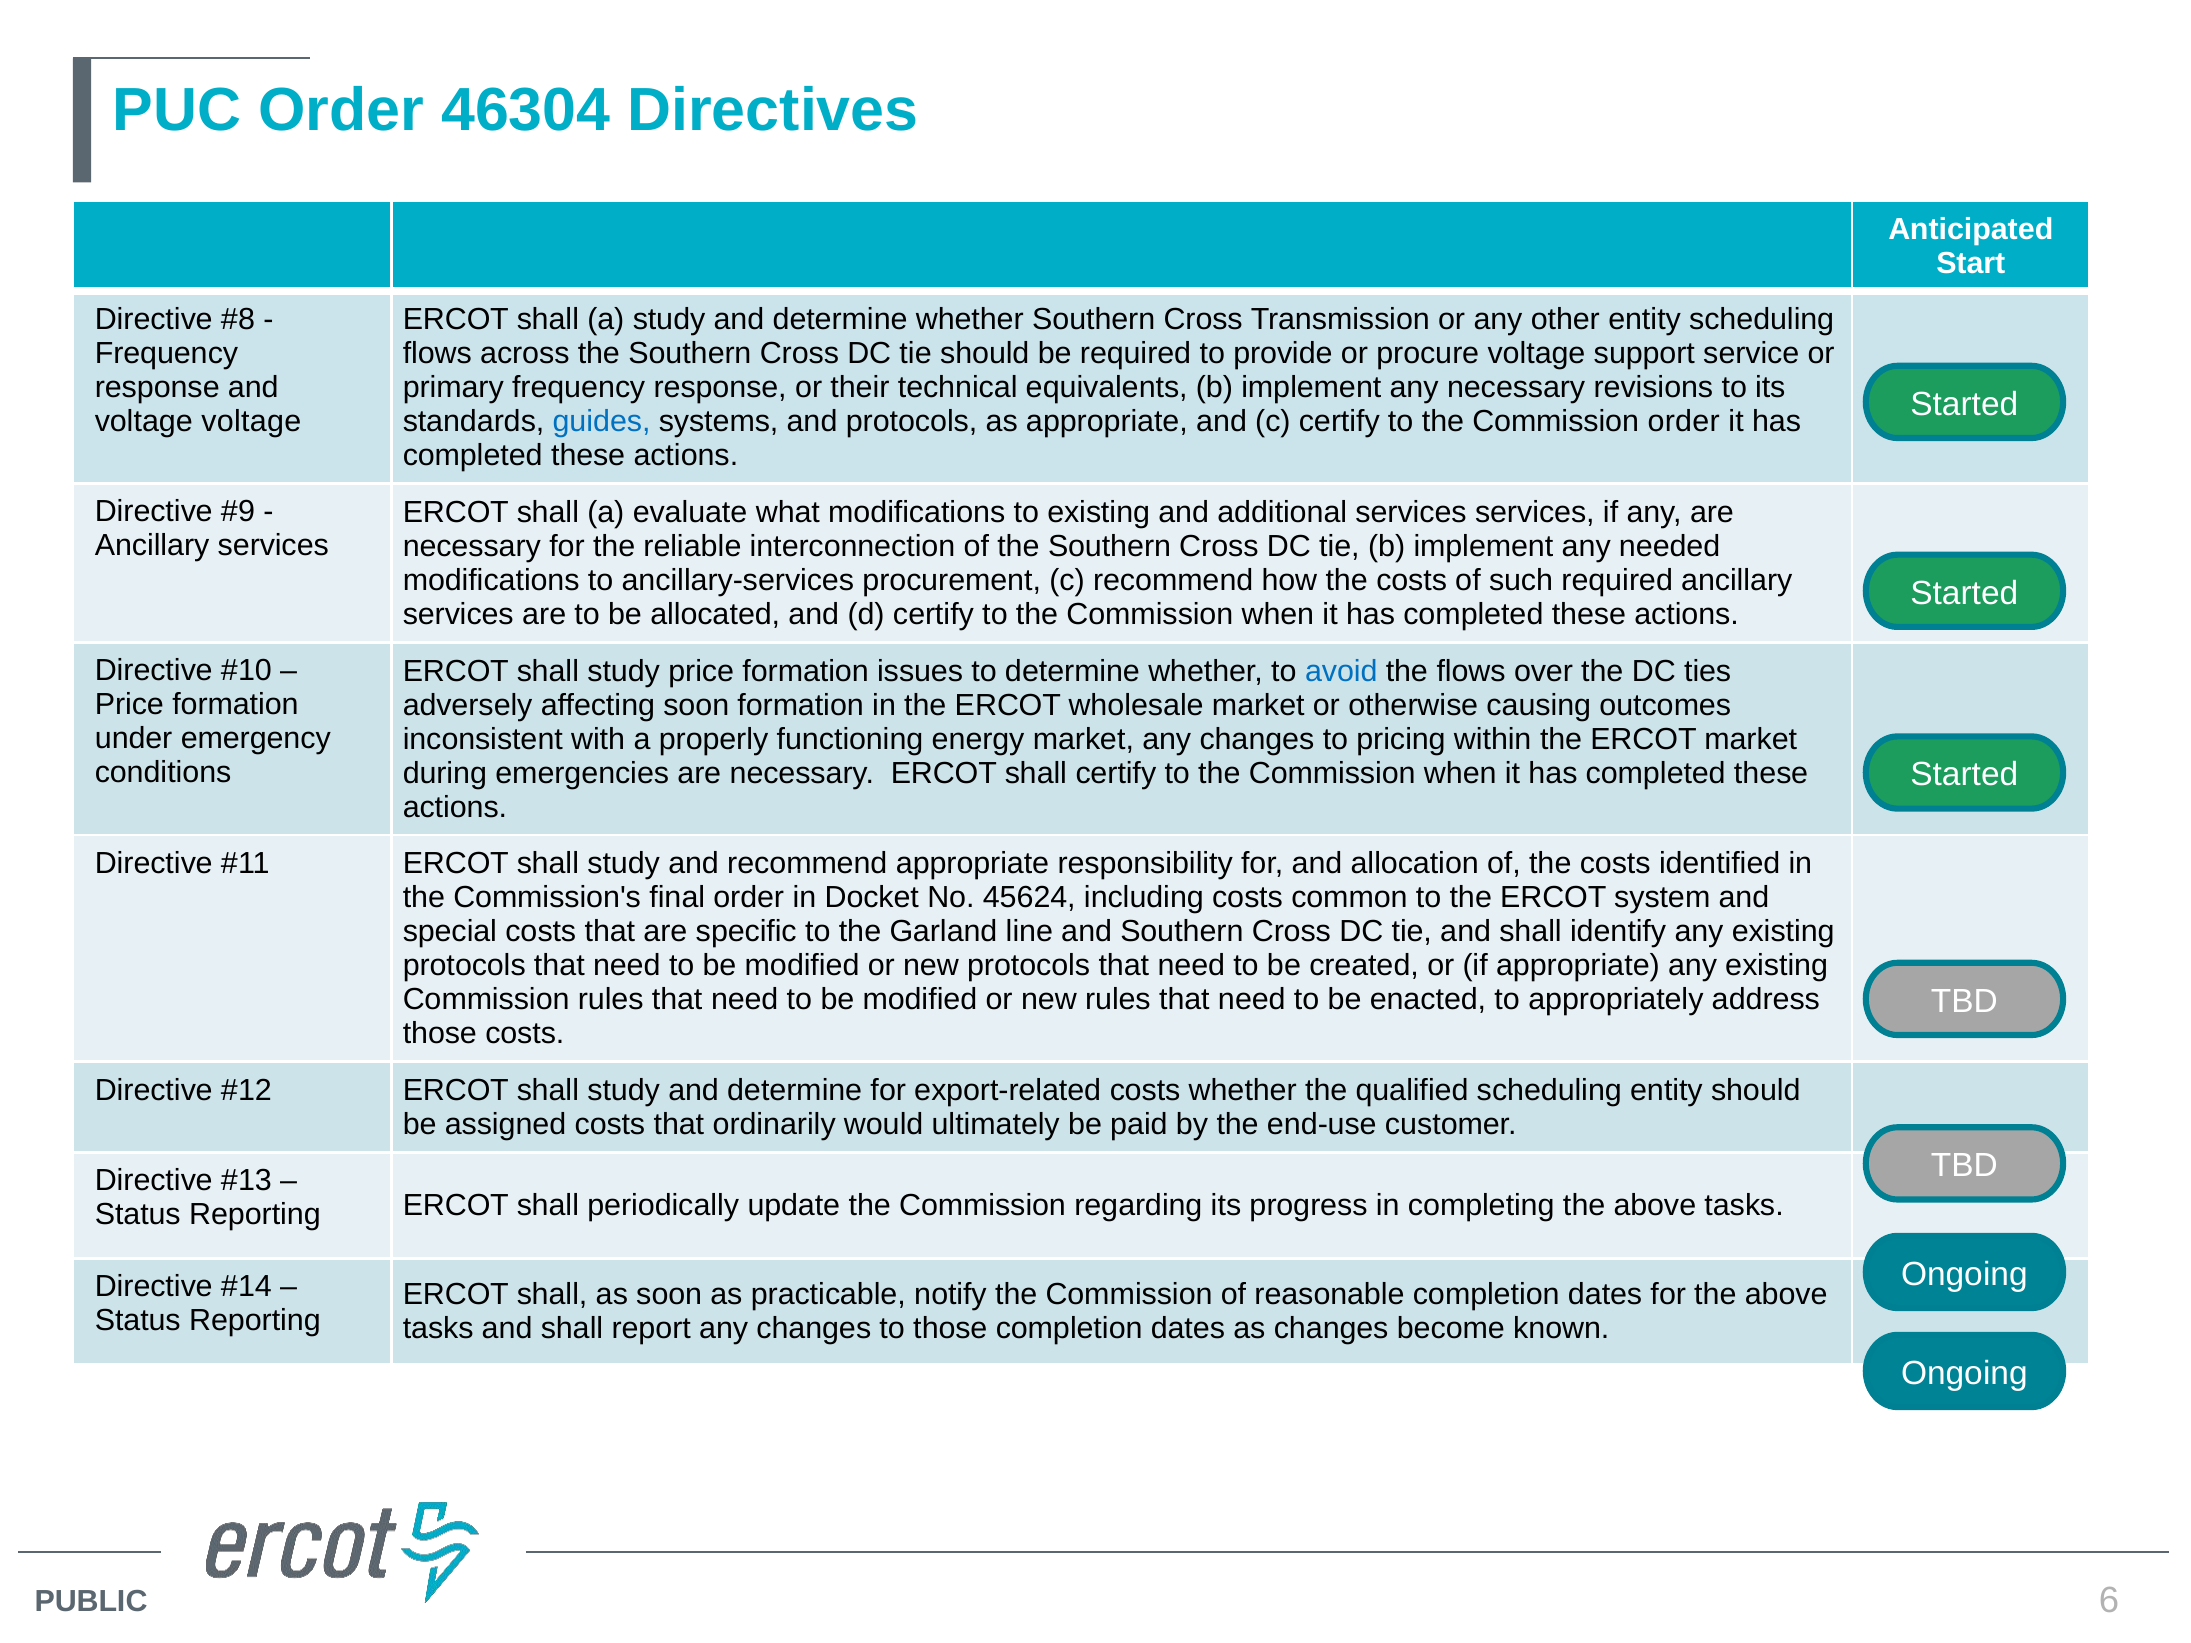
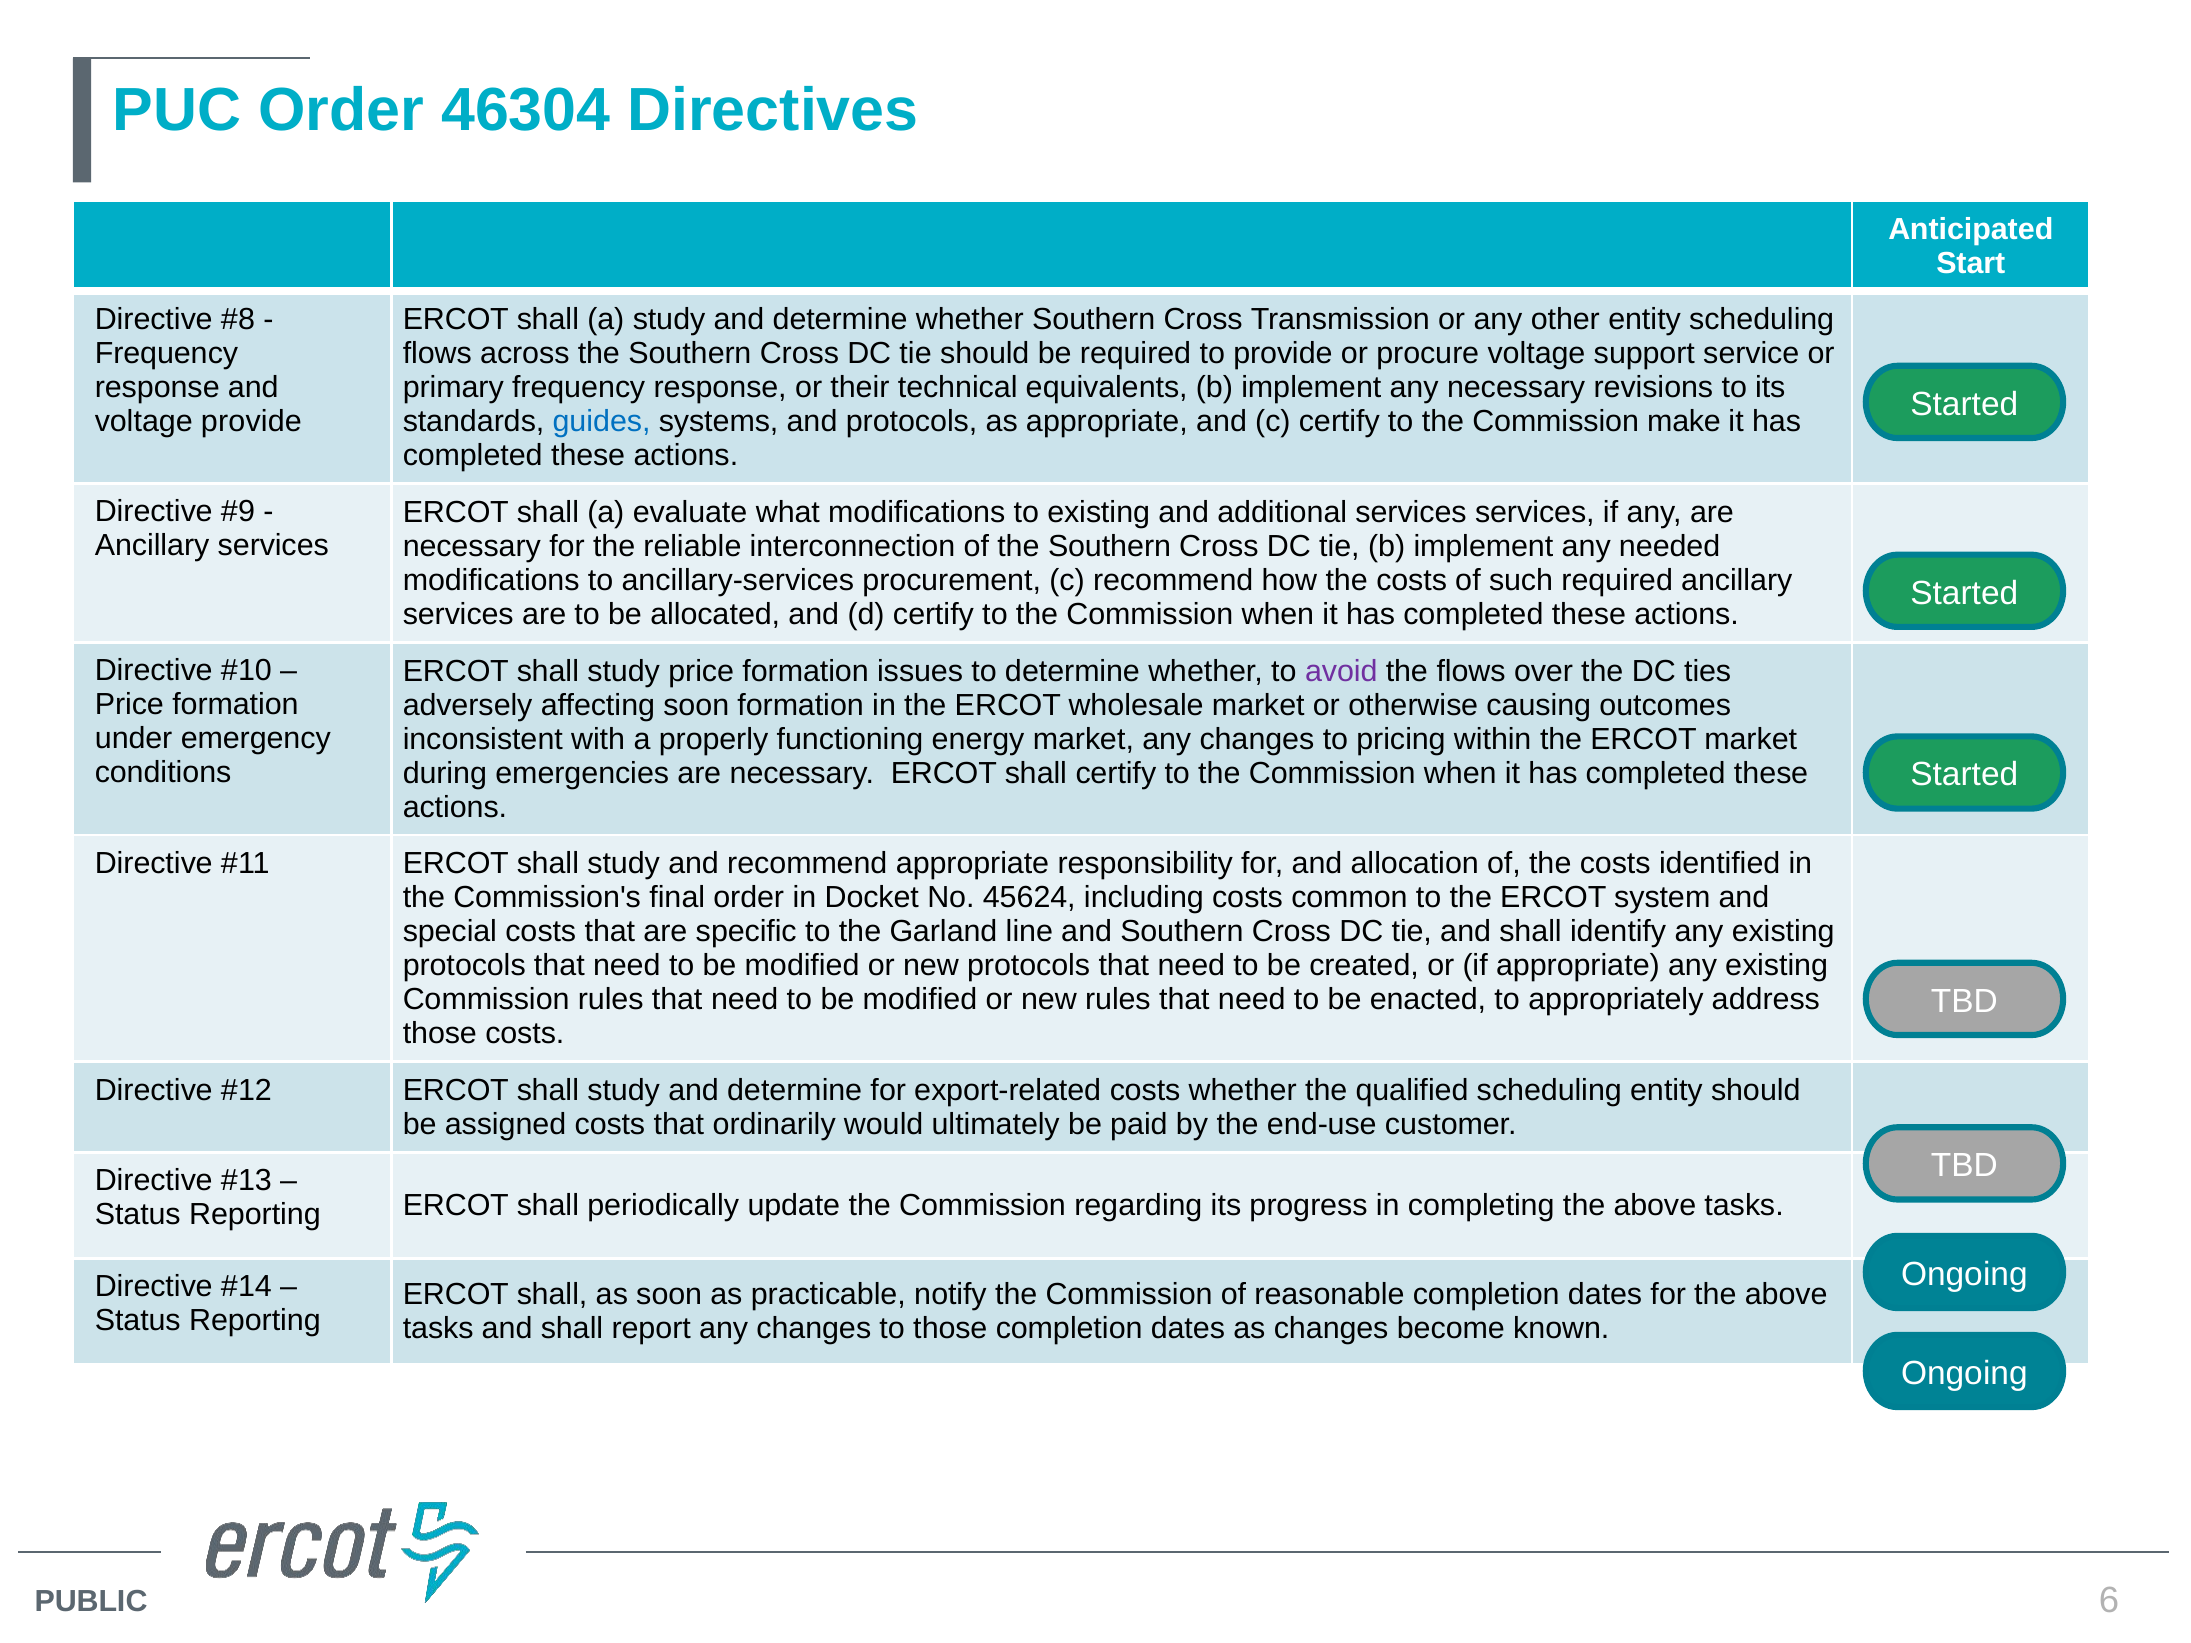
voltage voltage: voltage -> provide
Commission order: order -> make
avoid colour: blue -> purple
